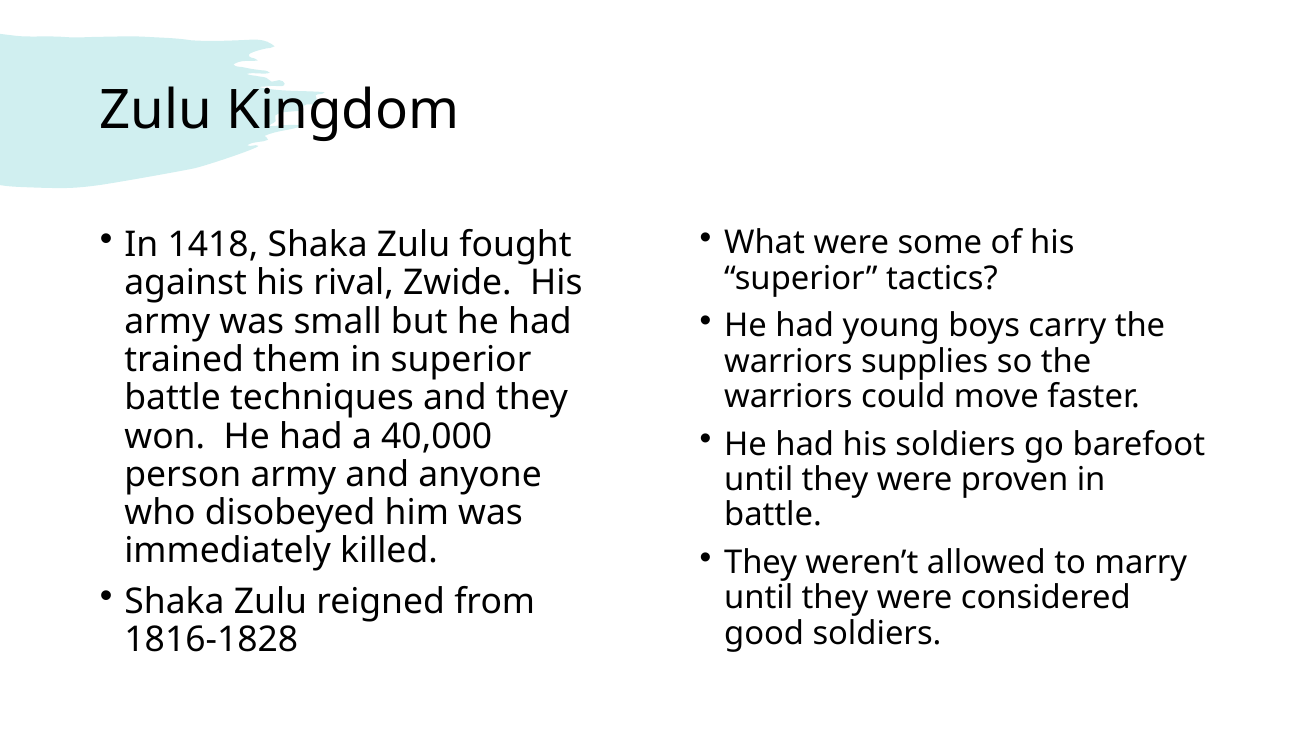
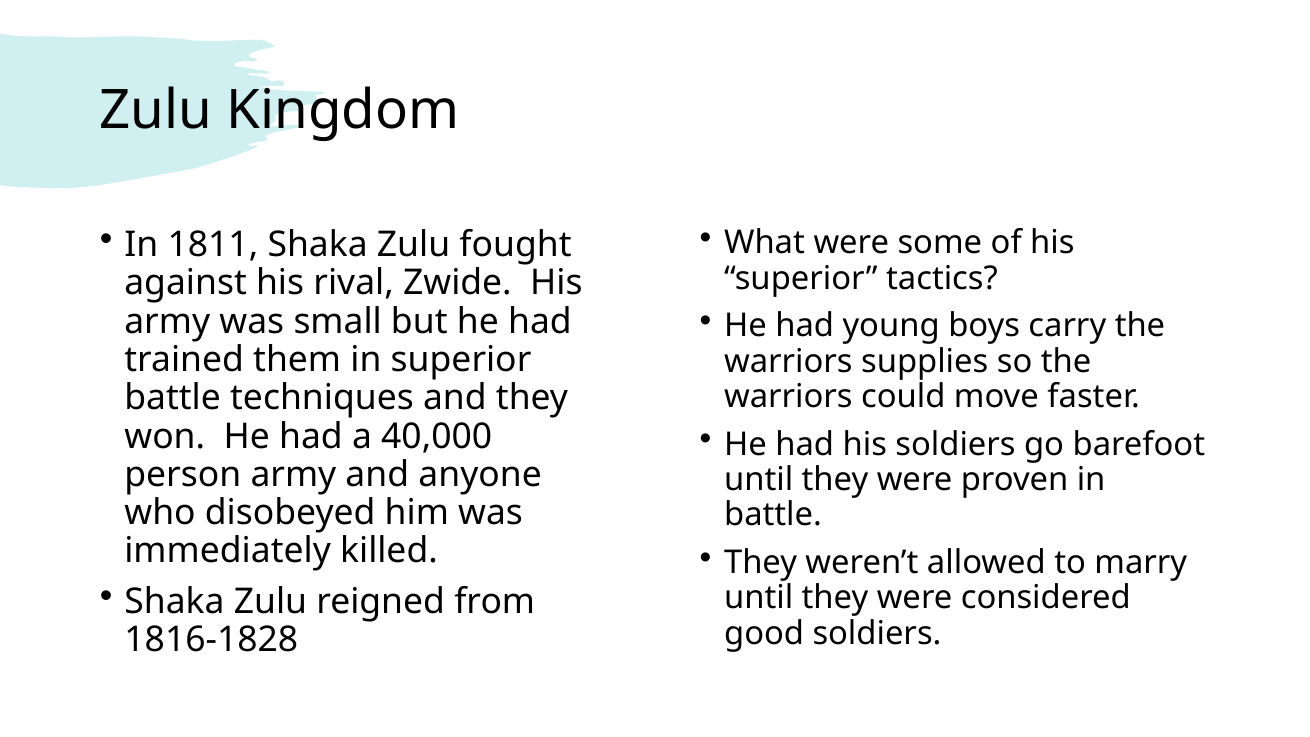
1418: 1418 -> 1811
